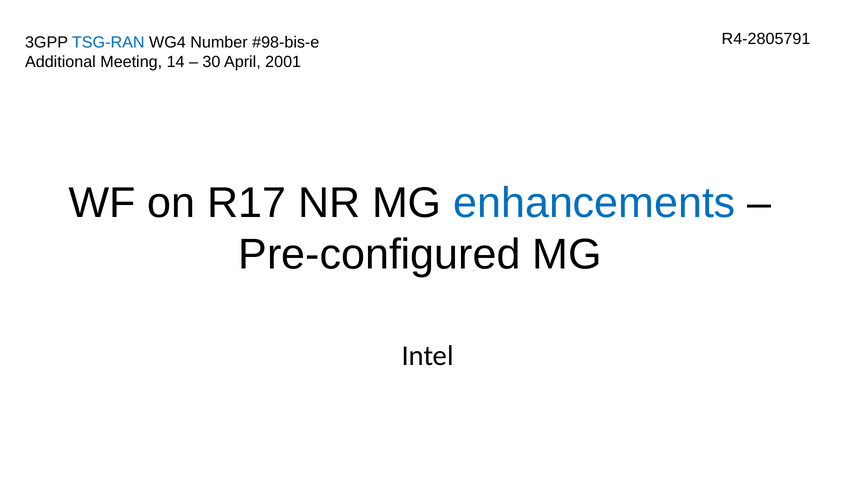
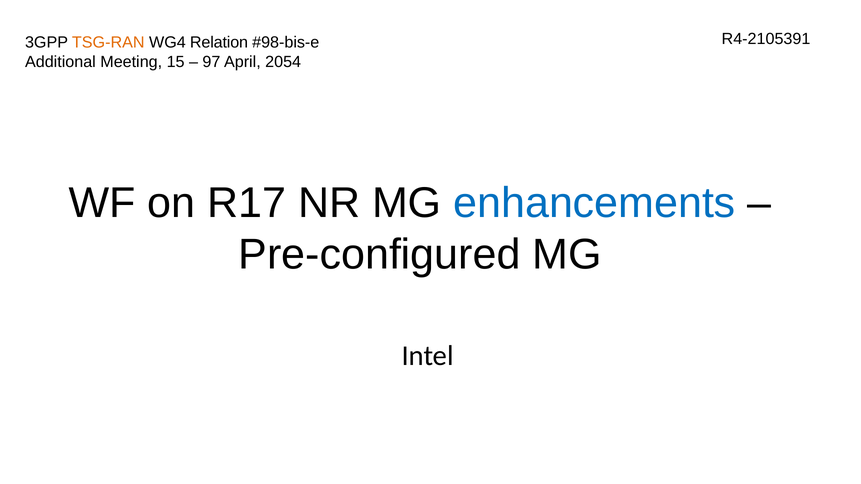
R4-2805791: R4-2805791 -> R4-2105391
TSG-RAN colour: blue -> orange
Number: Number -> Relation
14: 14 -> 15
30: 30 -> 97
2001: 2001 -> 2054
